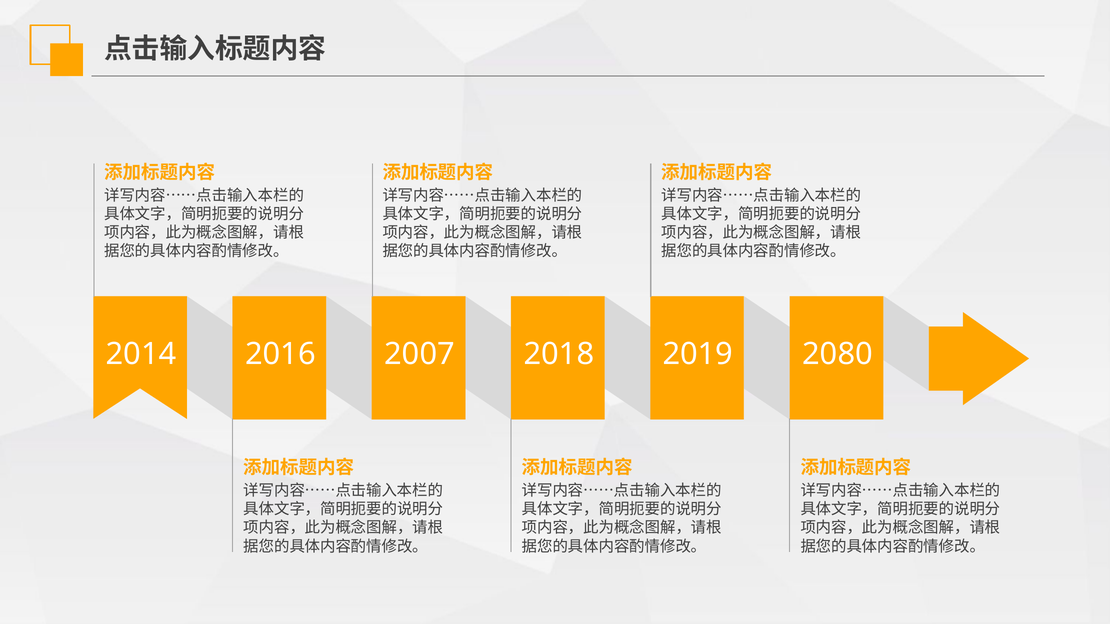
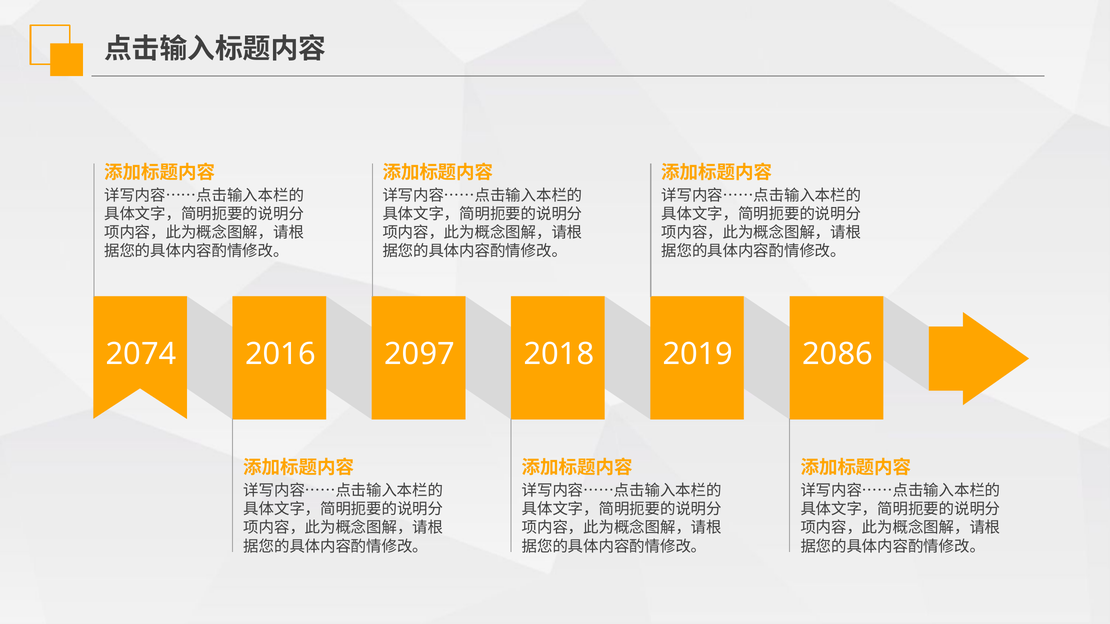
2014: 2014 -> 2074
2007: 2007 -> 2097
2080: 2080 -> 2086
